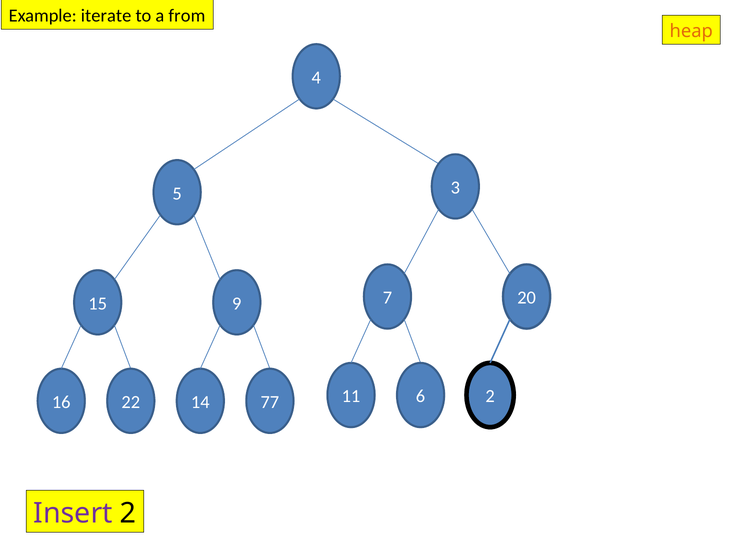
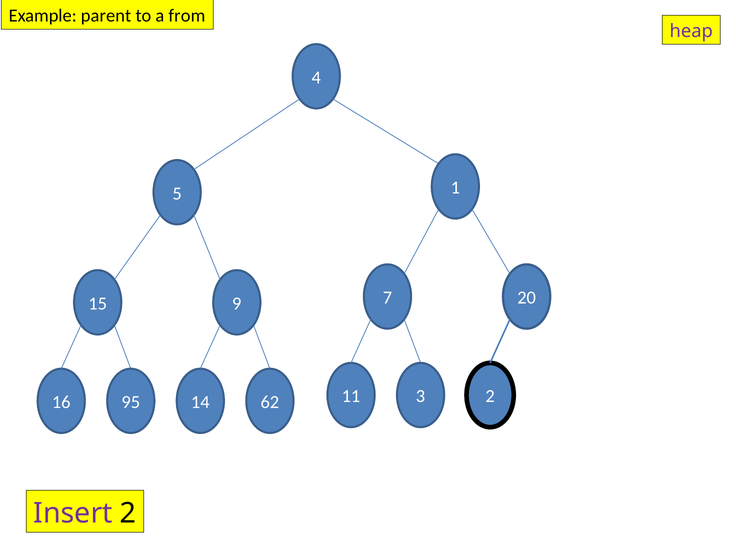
iterate: iterate -> parent
heap colour: orange -> purple
3: 3 -> 1
6: 6 -> 3
22: 22 -> 95
77: 77 -> 62
